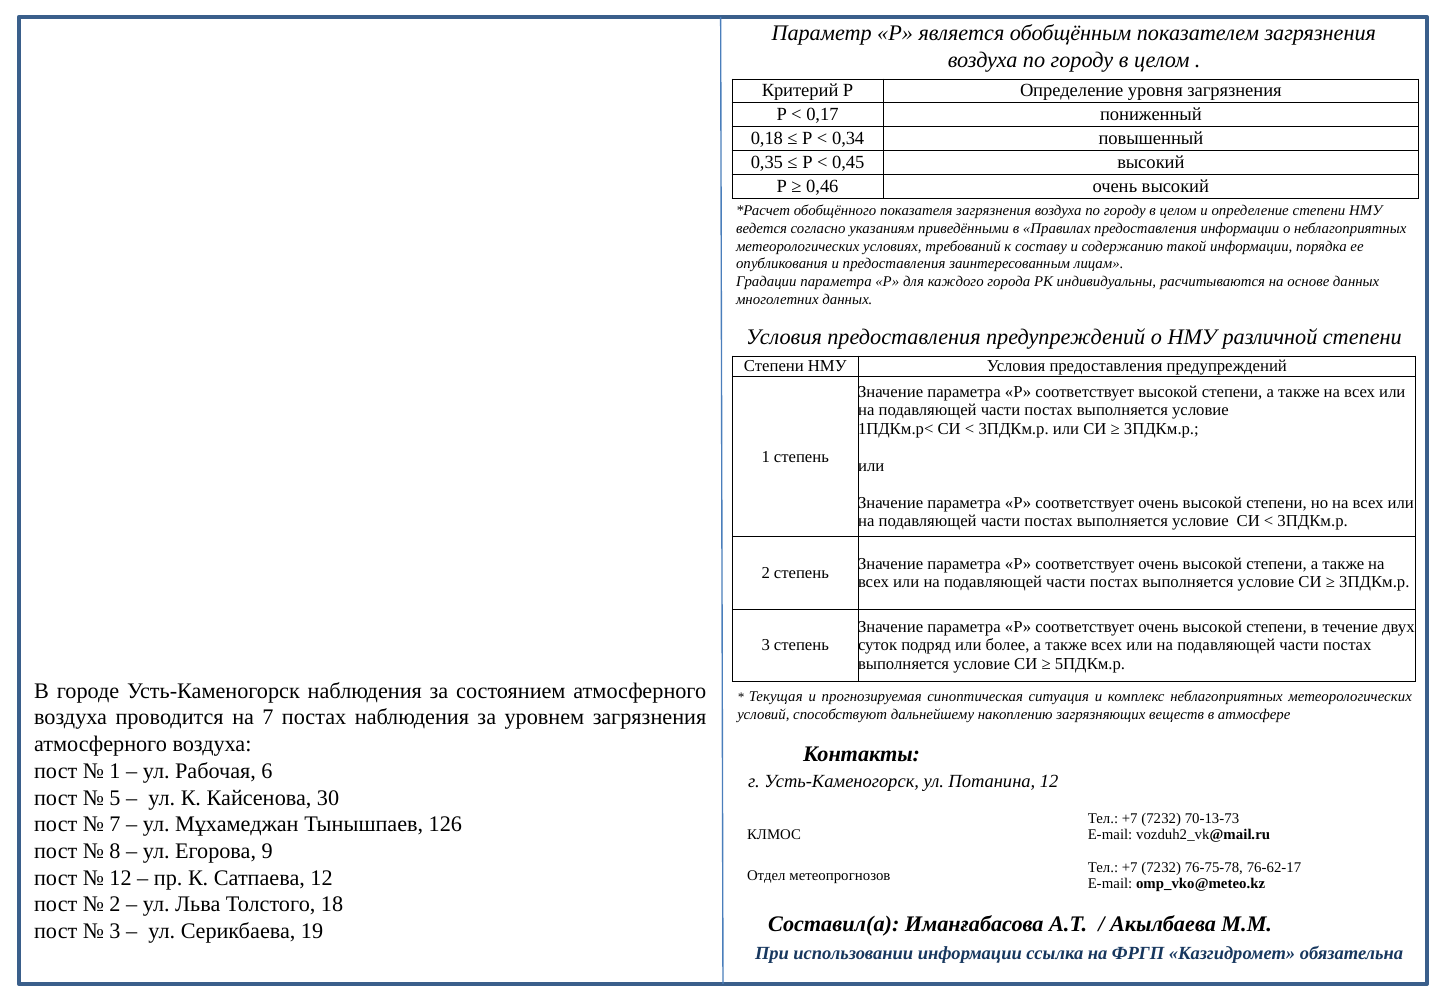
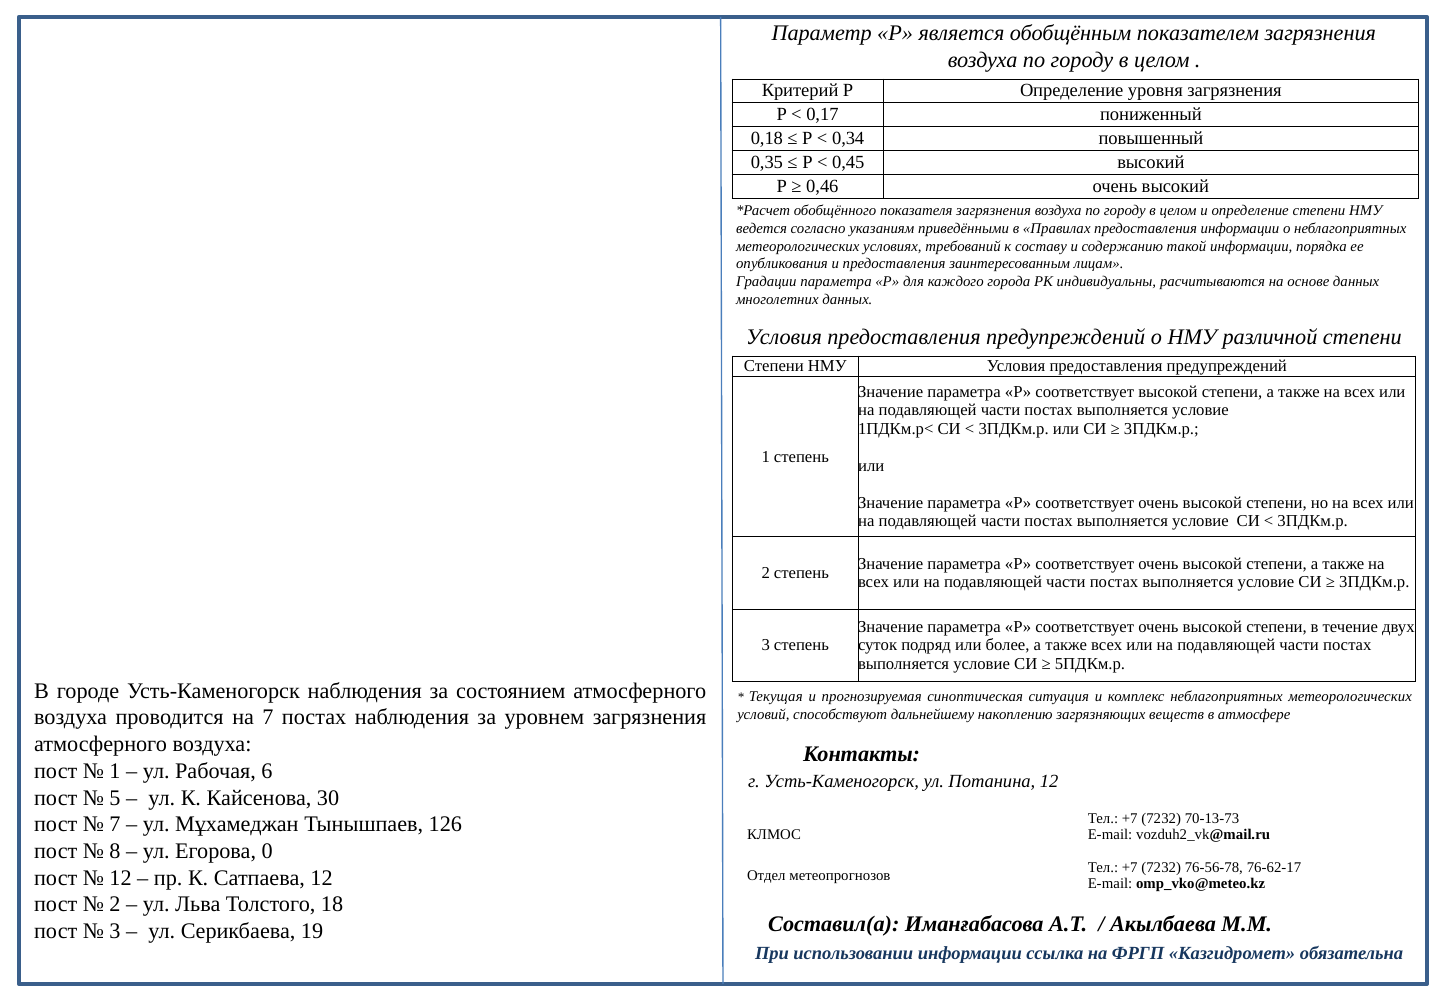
9: 9 -> 0
76-75-78: 76-75-78 -> 76-56-78
